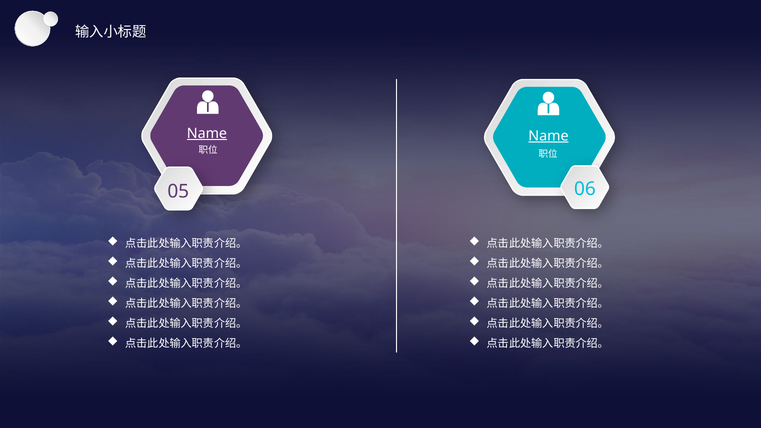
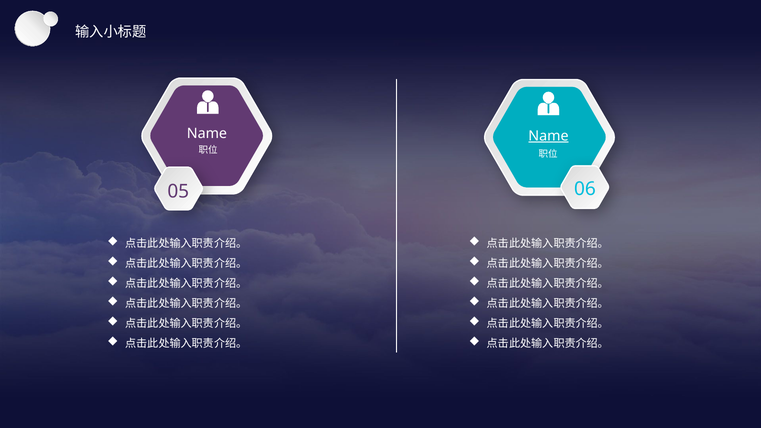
Name at (207, 133) underline: present -> none
